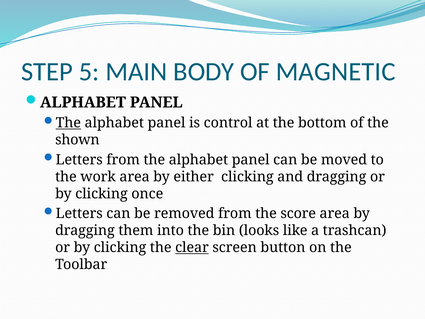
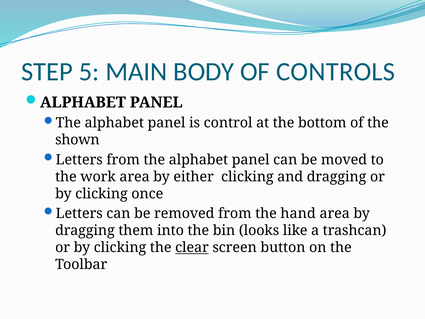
MAGNETIC: MAGNETIC -> CONTROLS
The at (68, 123) underline: present -> none
score: score -> hand
